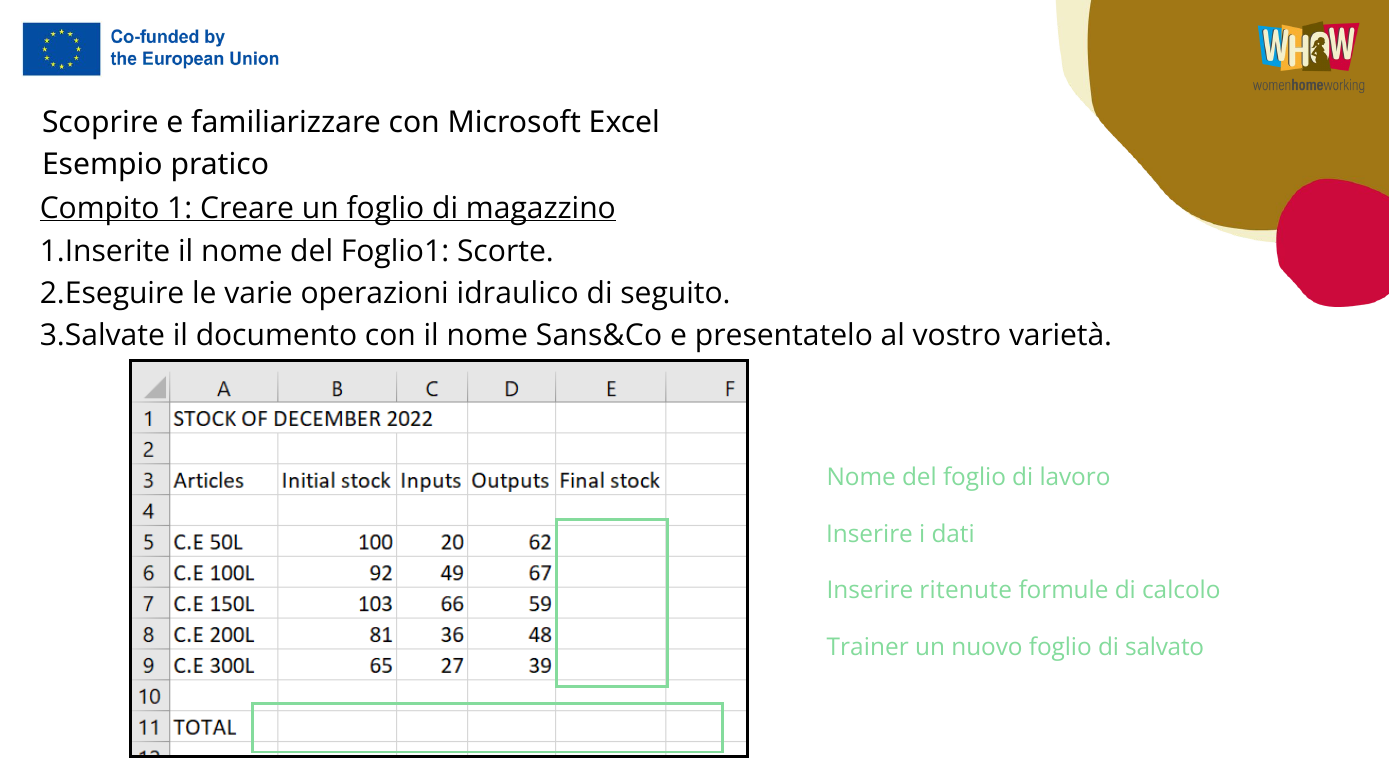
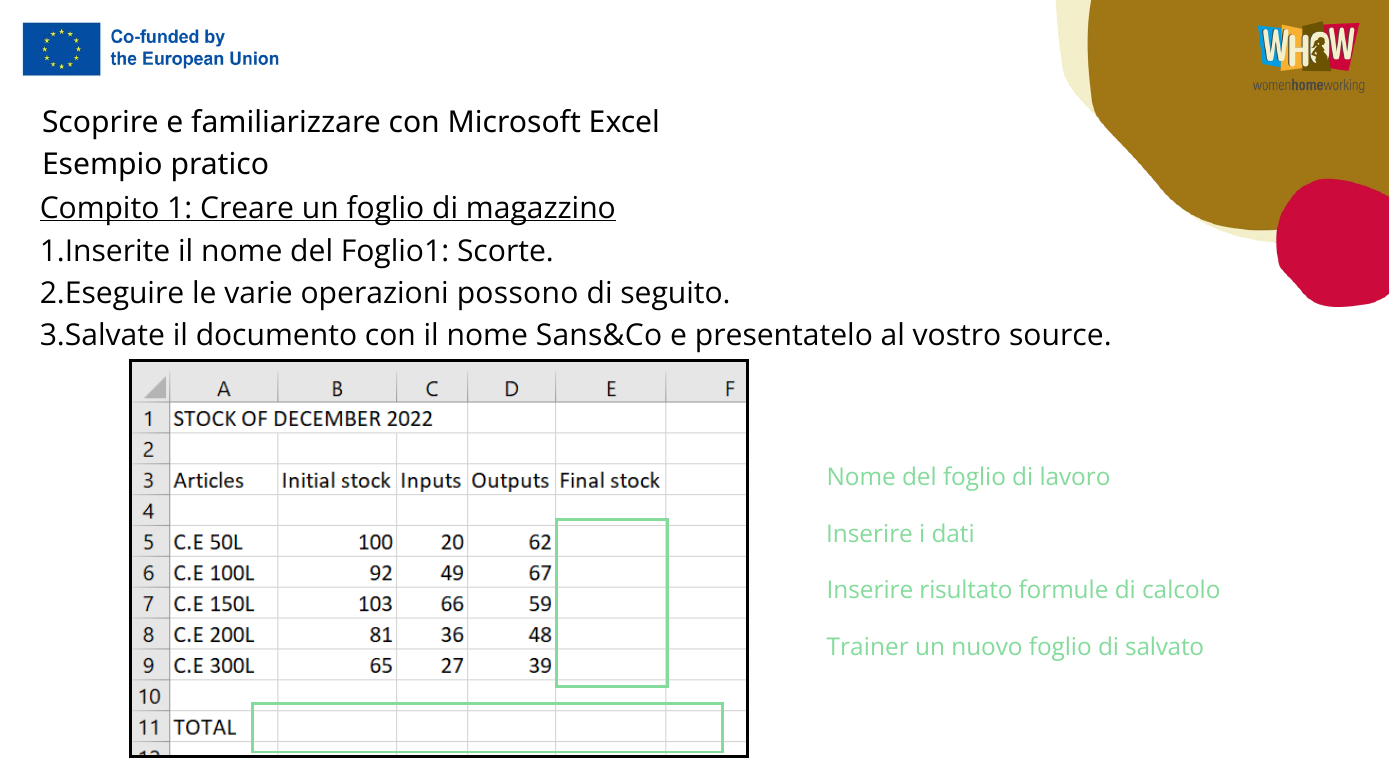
idraulico: idraulico -> possono
varietà: varietà -> source
ritenute: ritenute -> risultato
